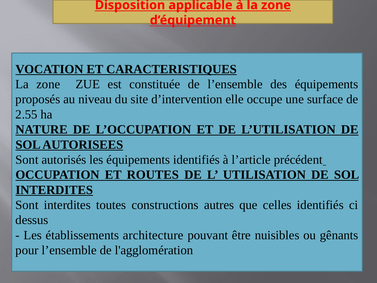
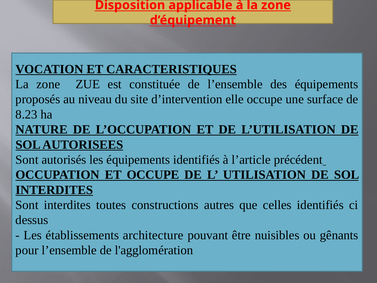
2.55: 2.55 -> 8.23
ET ROUTES: ROUTES -> OCCUPE
